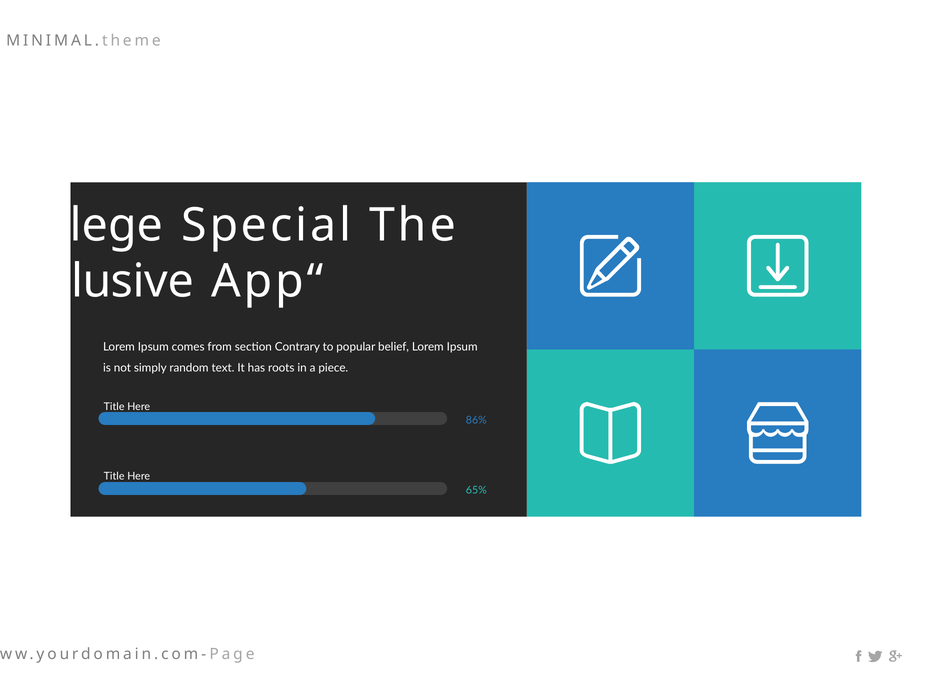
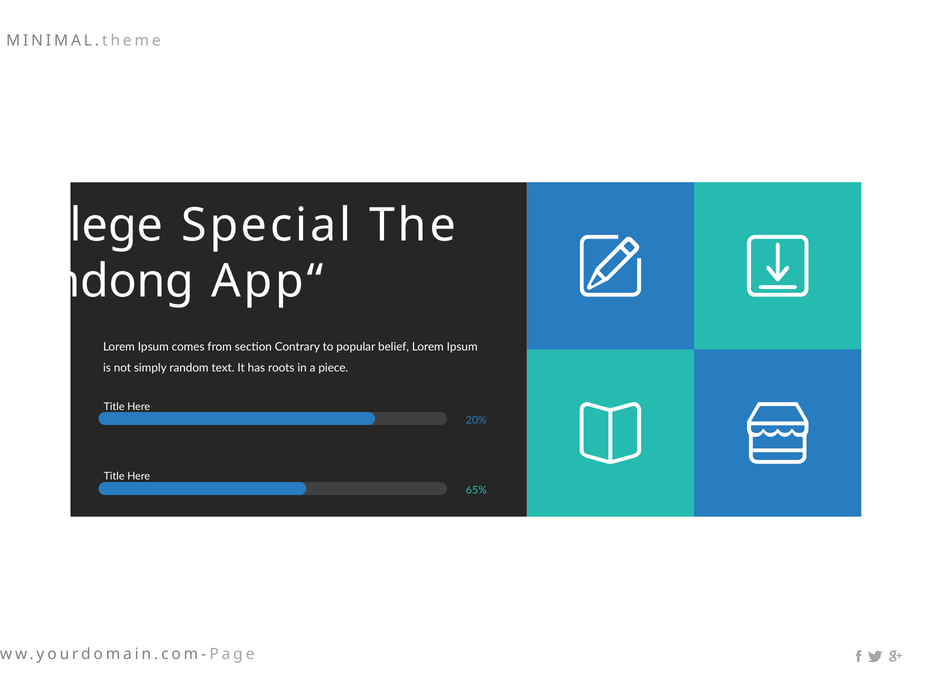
Exclusive: Exclusive -> Londong
86%: 86% -> 20%
